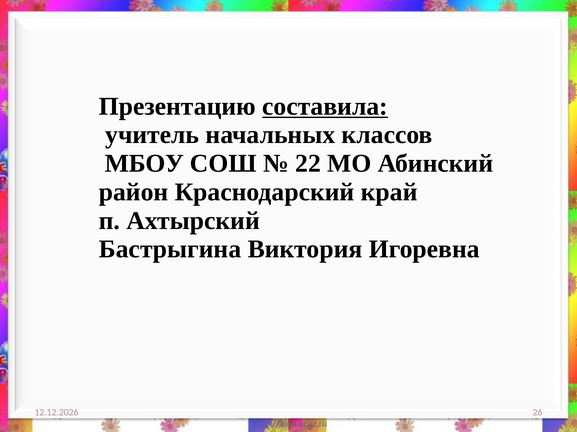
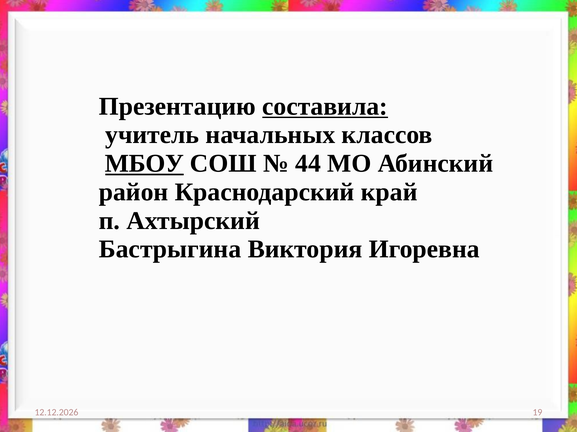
МБОУ underline: none -> present
22: 22 -> 44
26: 26 -> 19
